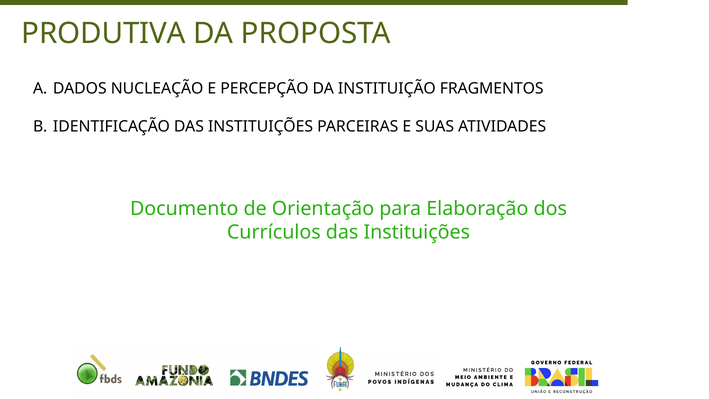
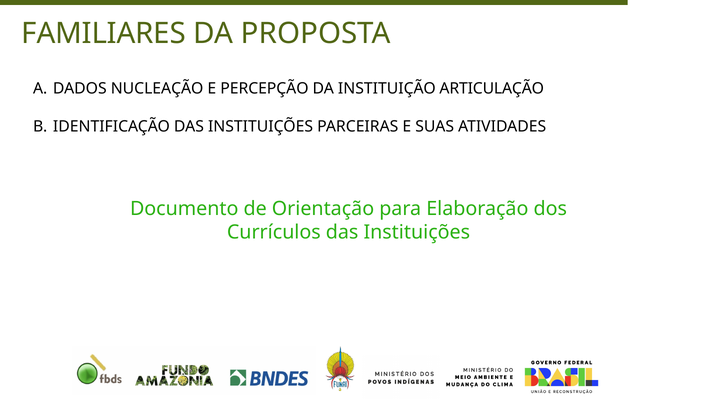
PRODUTIVA: PRODUTIVA -> FAMILIARES
FRAGMENTOS: FRAGMENTOS -> ARTICULAÇÃO
